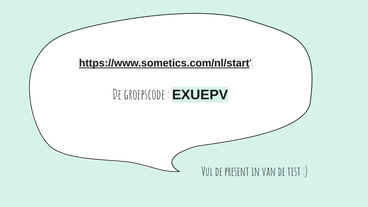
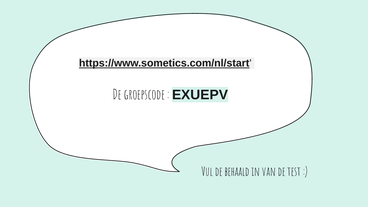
present: present -> behaald
